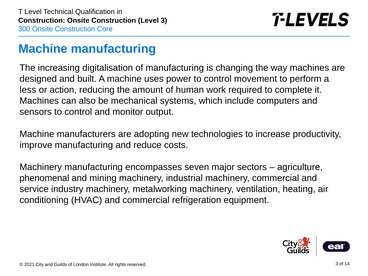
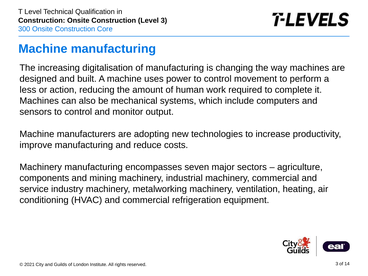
phenomenal: phenomenal -> components
